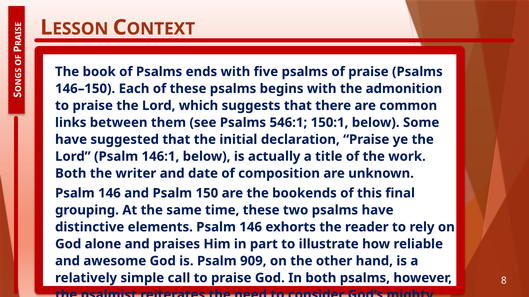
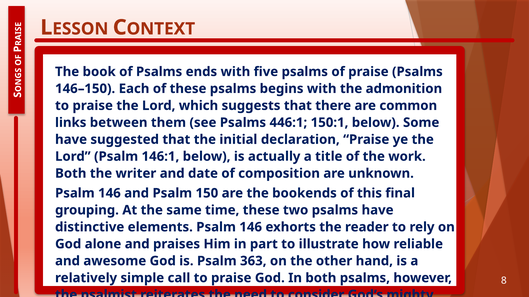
546:1: 546:1 -> 446:1
909: 909 -> 363
